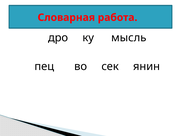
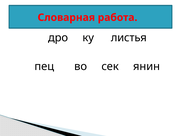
мысль: мысль -> листья
